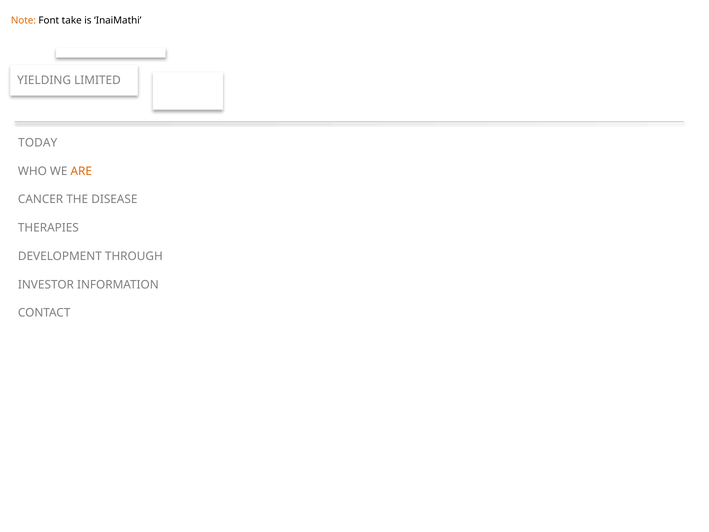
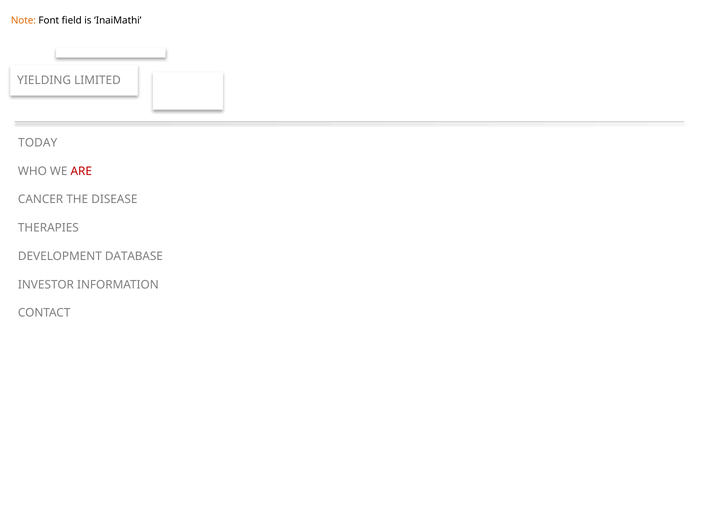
take: take -> field
ARE colour: orange -> red
THROUGH: THROUGH -> DATABASE
